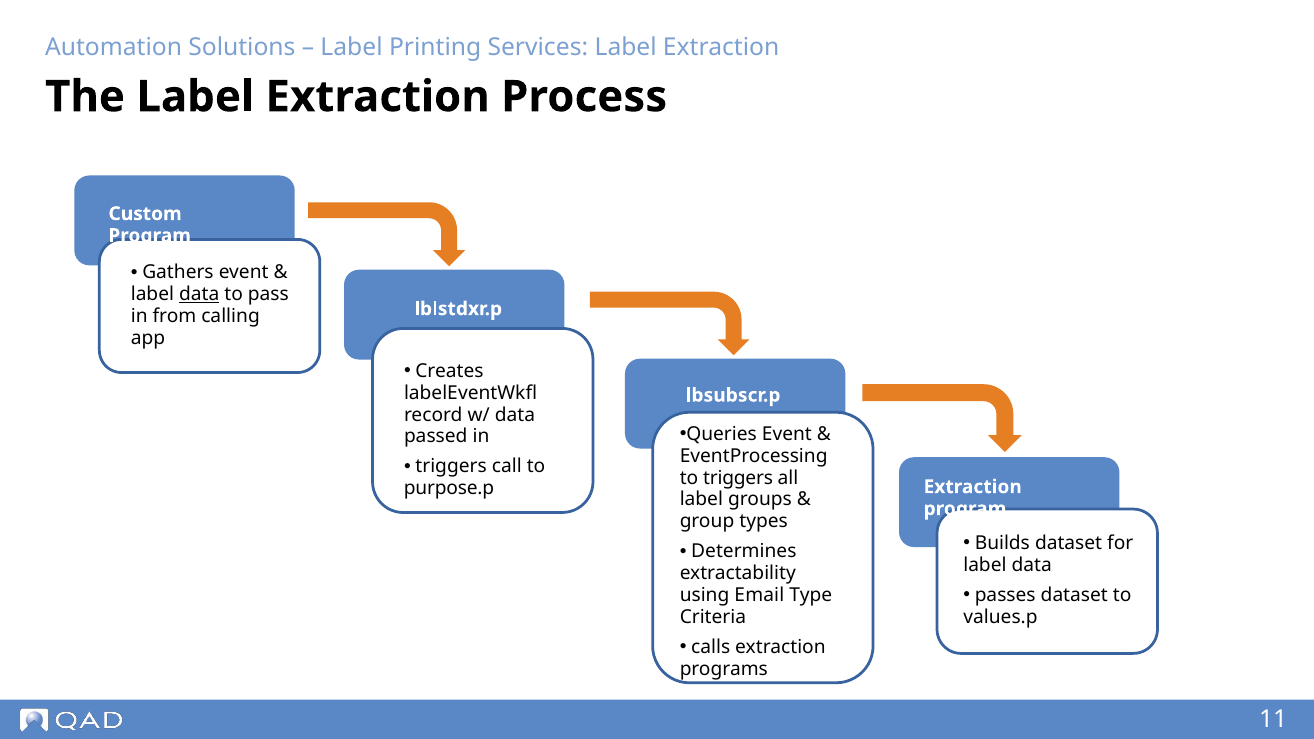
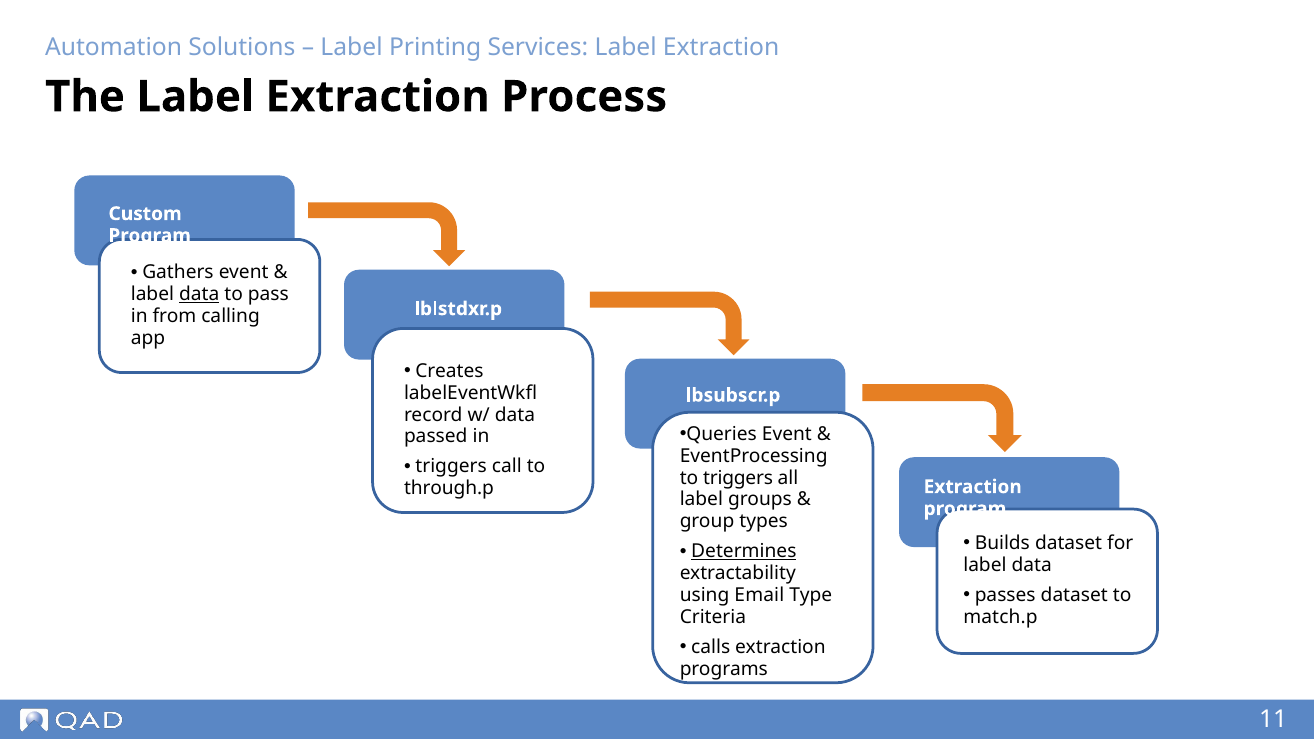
purpose.p: purpose.p -> through.p
Determines underline: none -> present
values.p: values.p -> match.p
